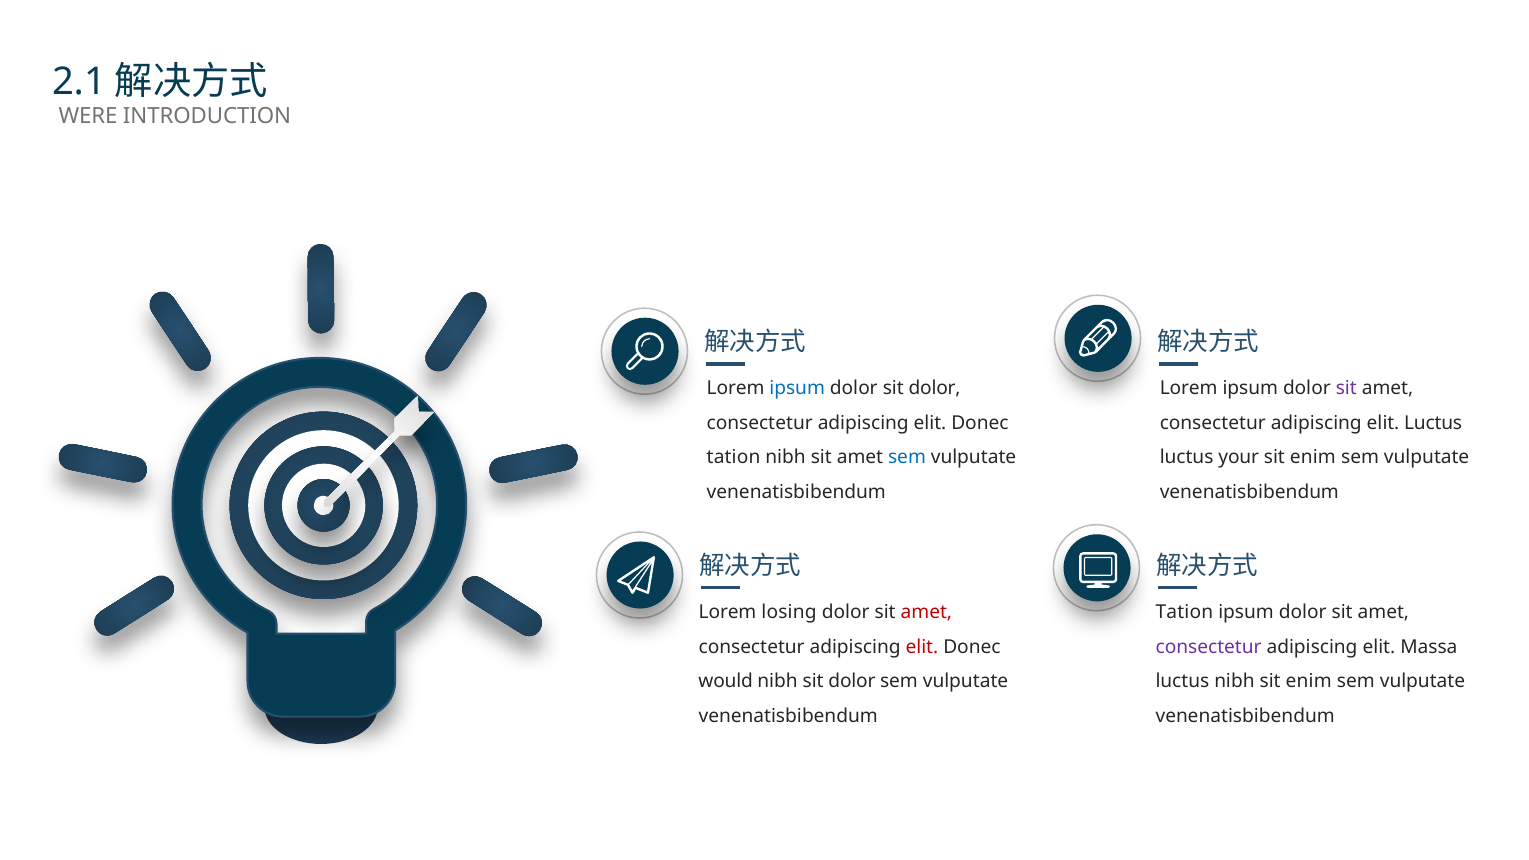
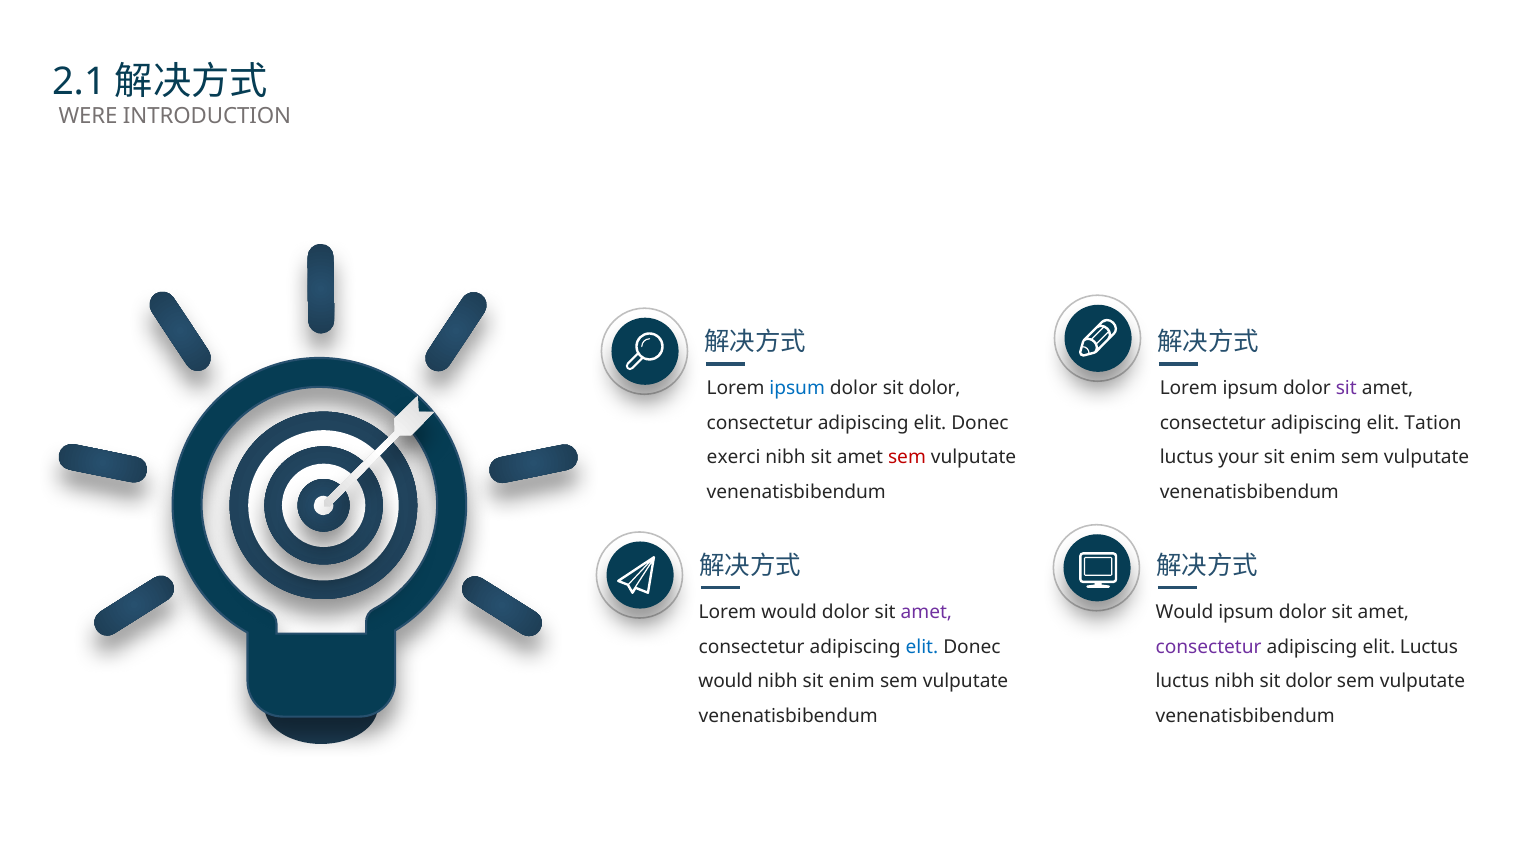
elit Luctus: Luctus -> Tation
tation at (734, 457): tation -> exerci
sem at (907, 457) colour: blue -> red
Lorem losing: losing -> would
amet at (926, 612) colour: red -> purple
Tation at (1184, 612): Tation -> Would
elit at (922, 647) colour: red -> blue
elit Massa: Massa -> Luctus
nibh sit dolor: dolor -> enim
nibh sit enim: enim -> dolor
